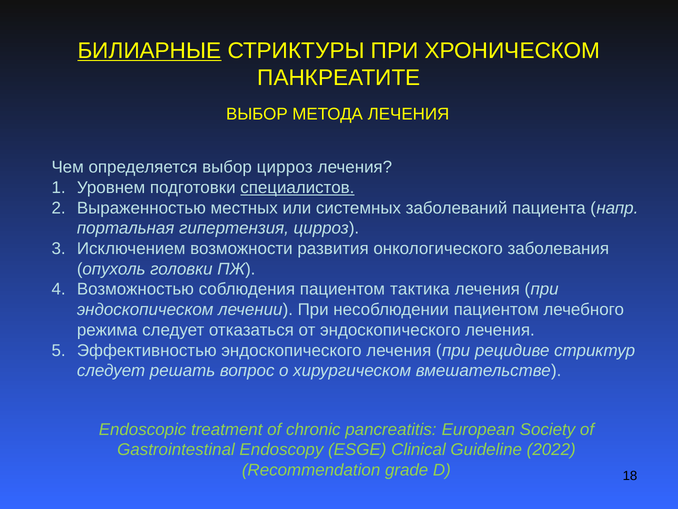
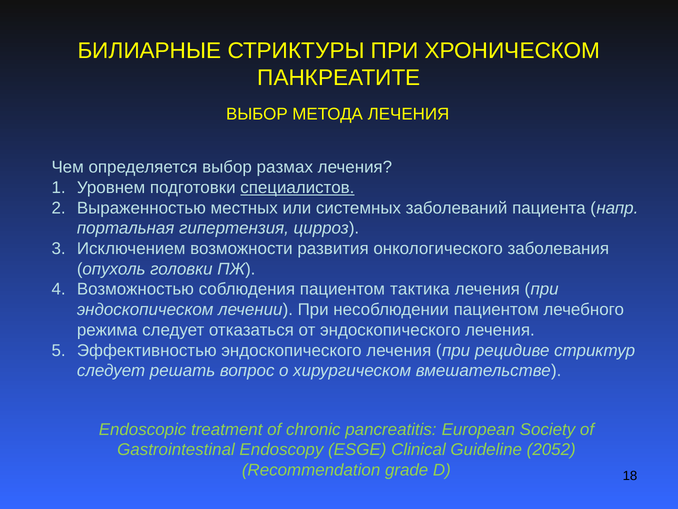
БИЛИАРНЫЕ underline: present -> none
выбор цирроз: цирроз -> размах
2022: 2022 -> 2052
